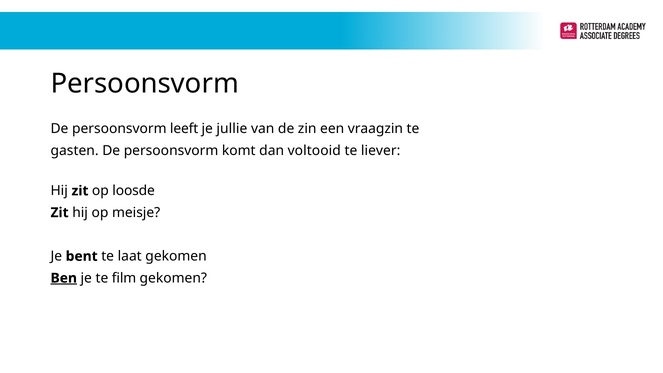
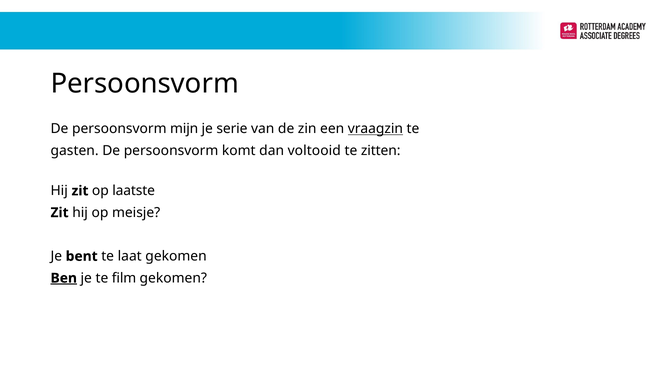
leeft: leeft -> mijn
jullie: jullie -> serie
vraagzin underline: none -> present
liever: liever -> zitten
loosde: loosde -> laatste
